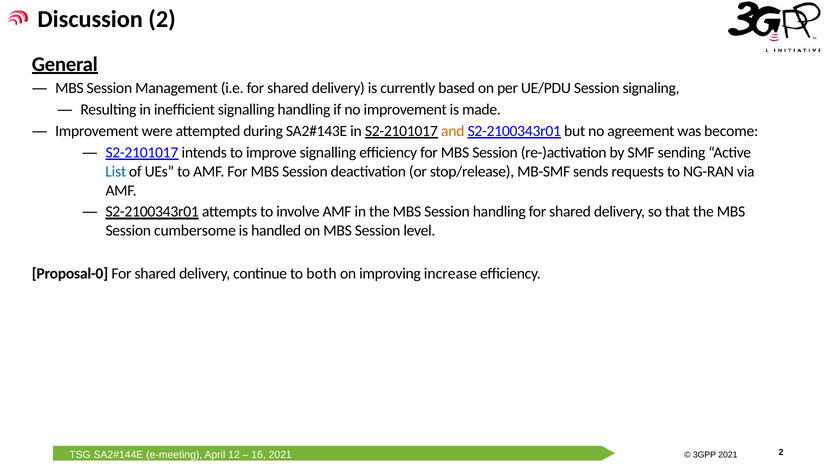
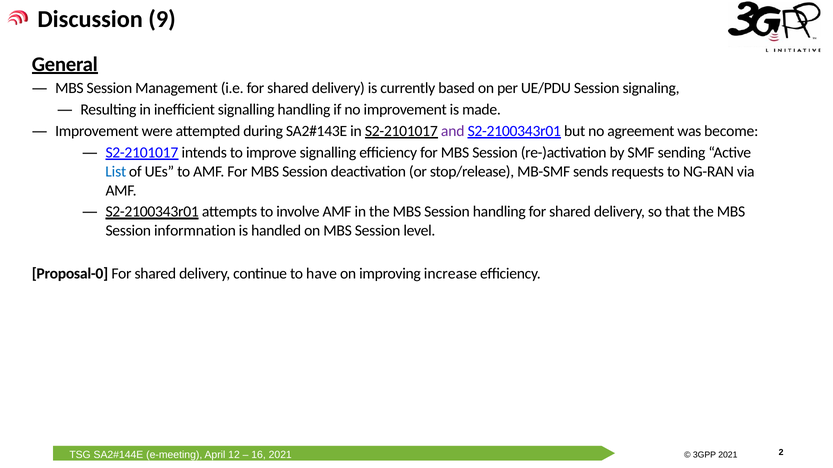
Discussion 2: 2 -> 9
and colour: orange -> purple
cumbersome: cumbersome -> informnation
both: both -> have
